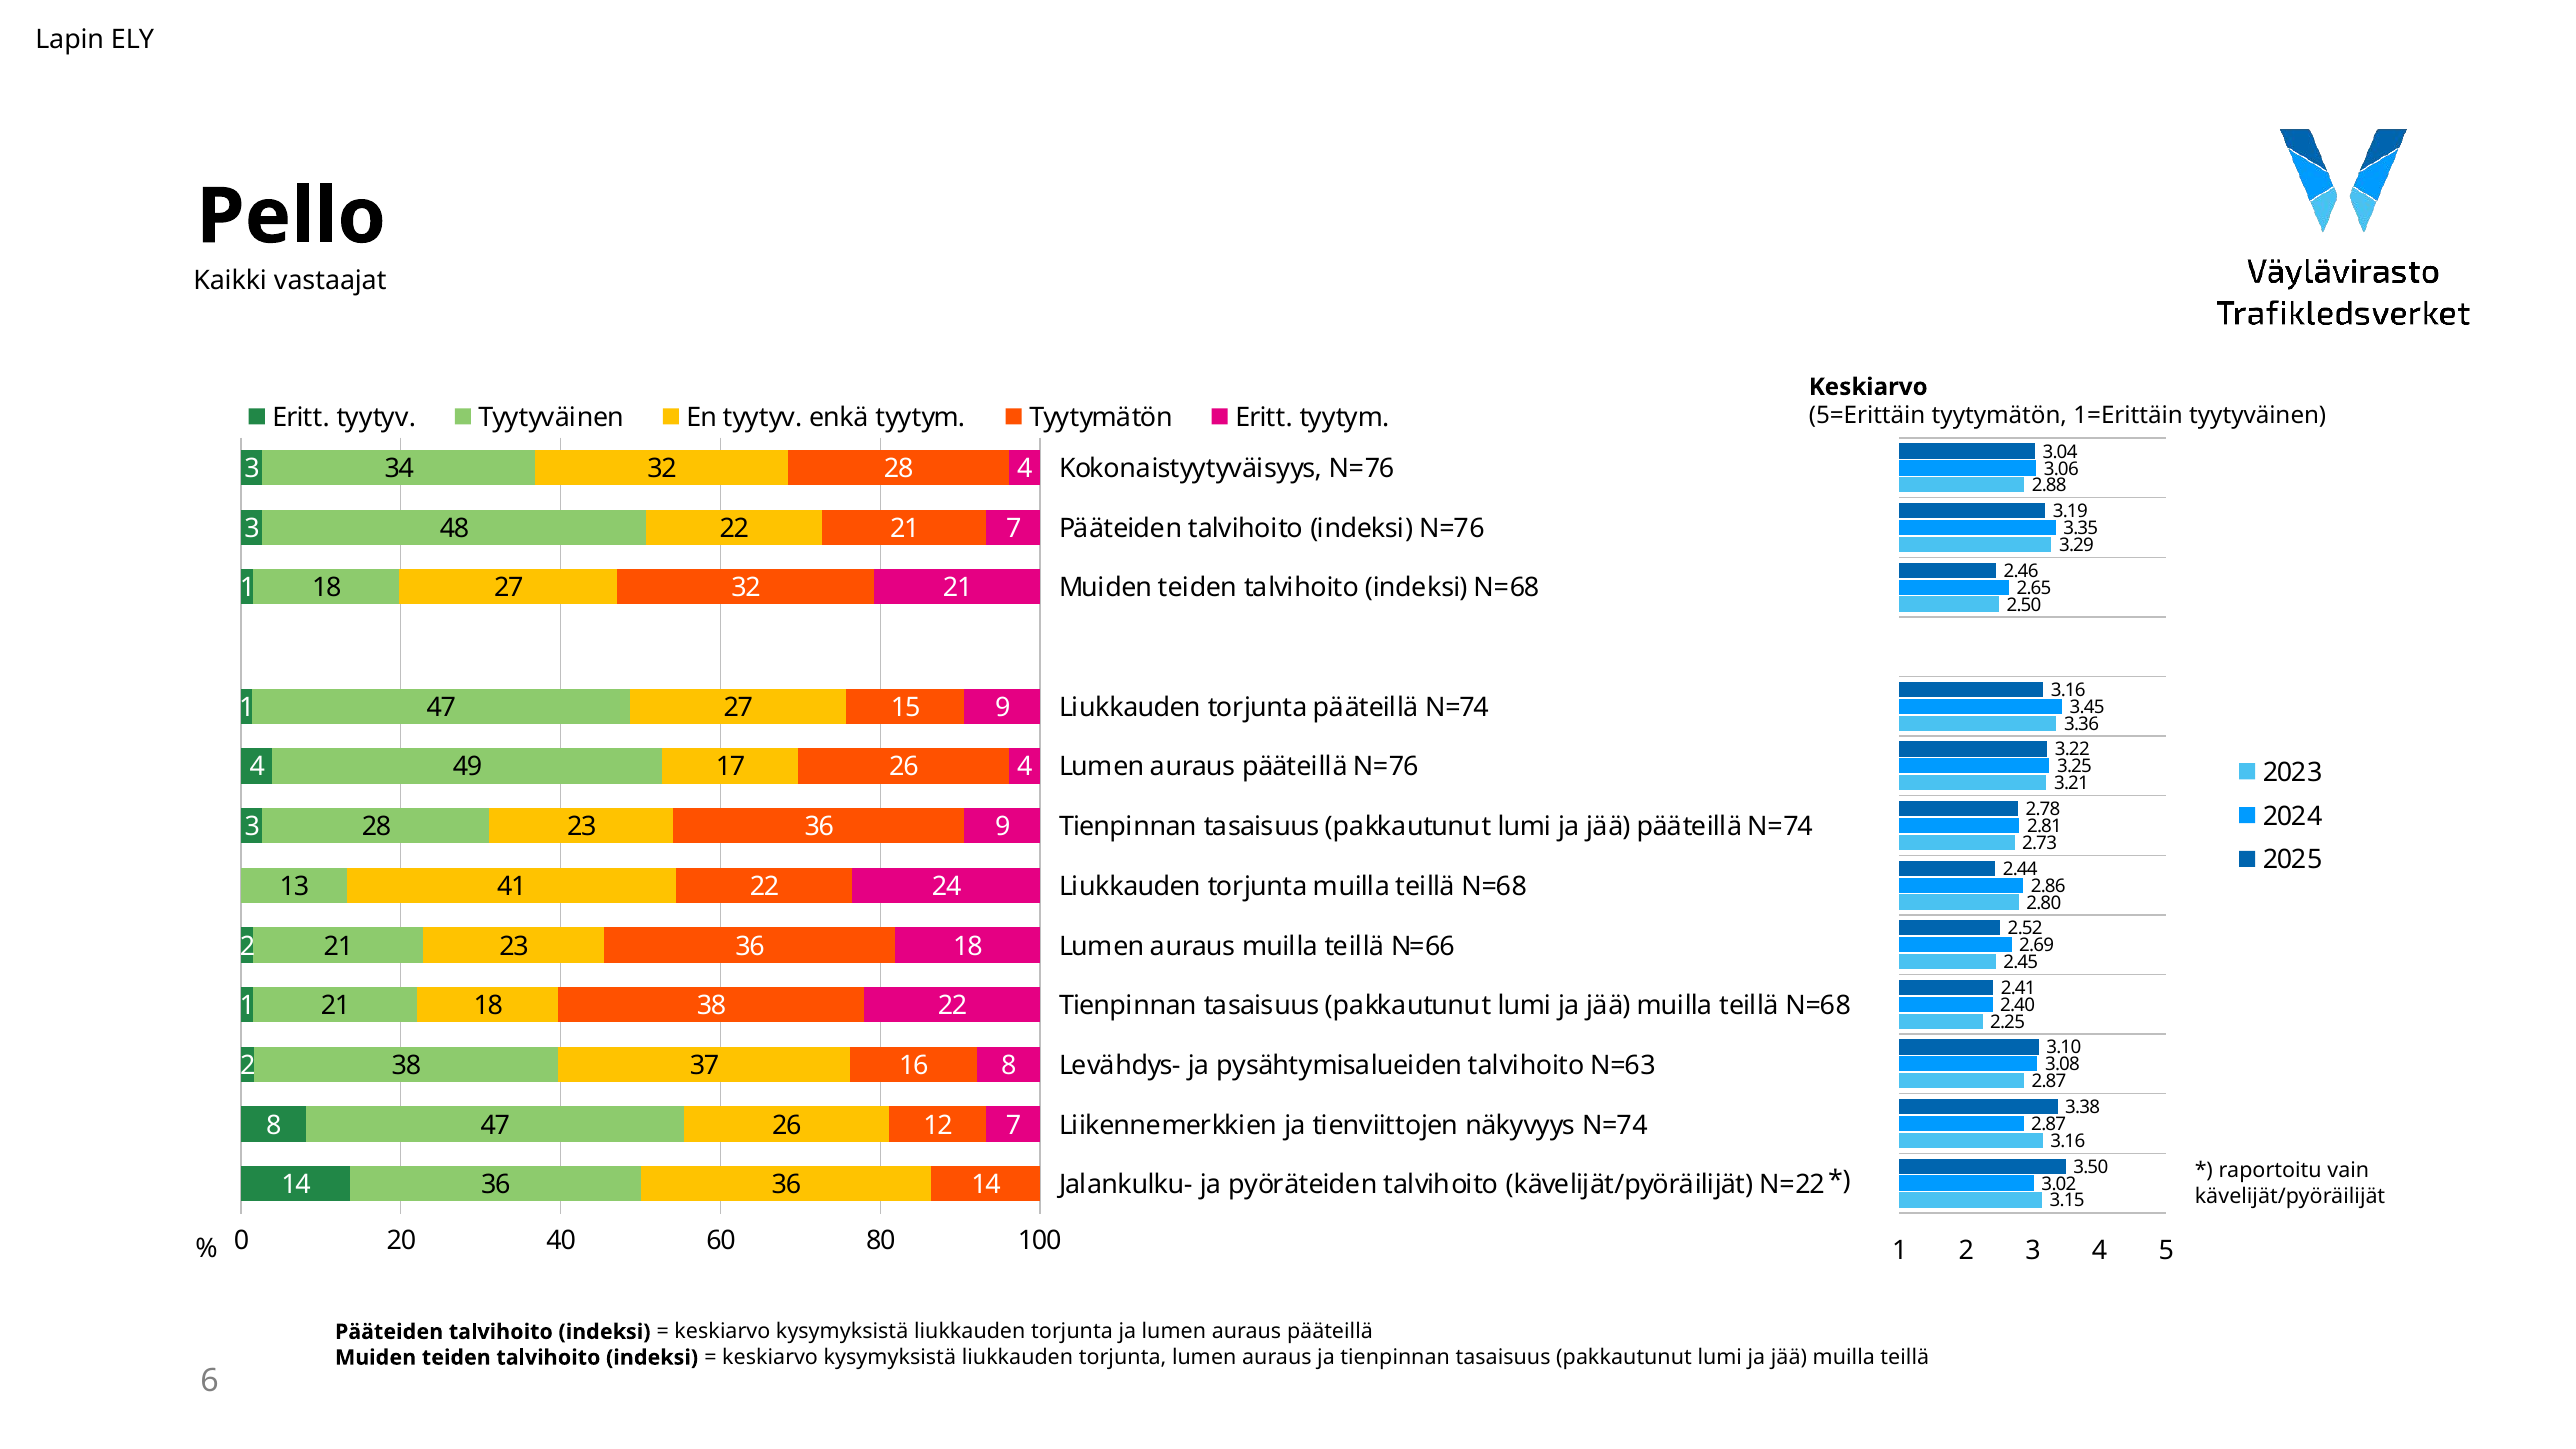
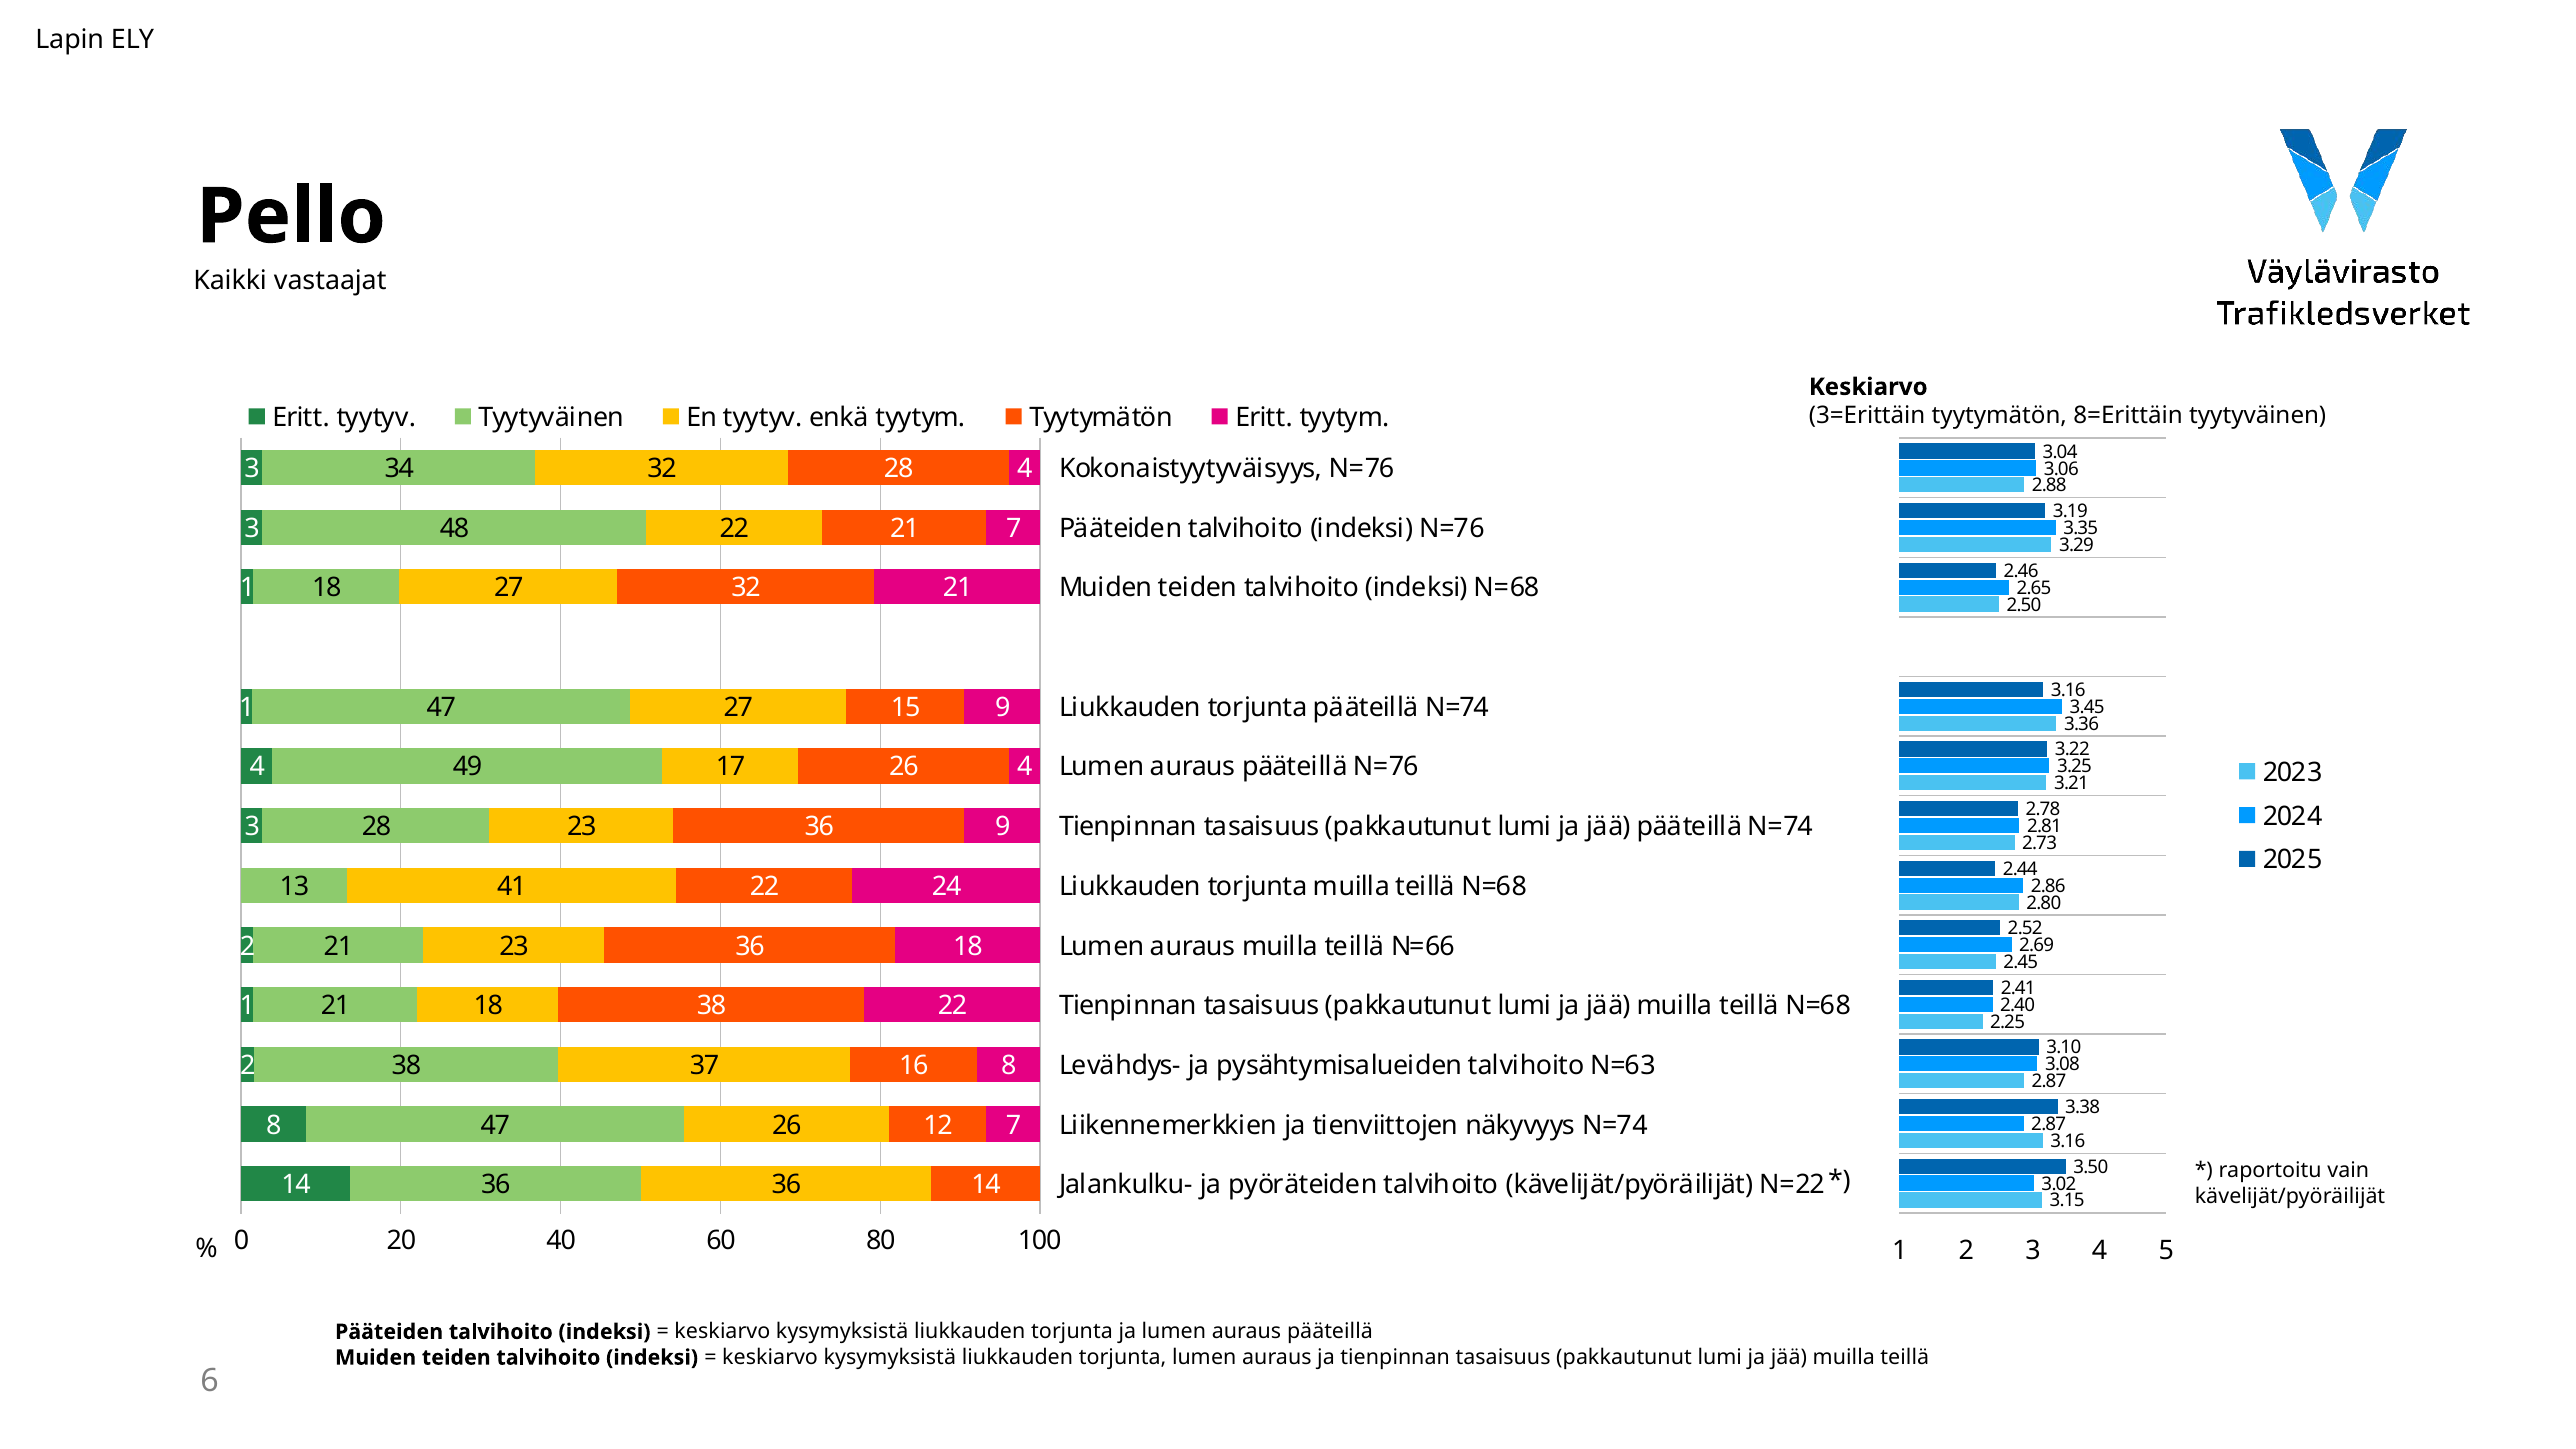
5=Erittäin: 5=Erittäin -> 3=Erittäin
1=Erittäin: 1=Erittäin -> 8=Erittäin
